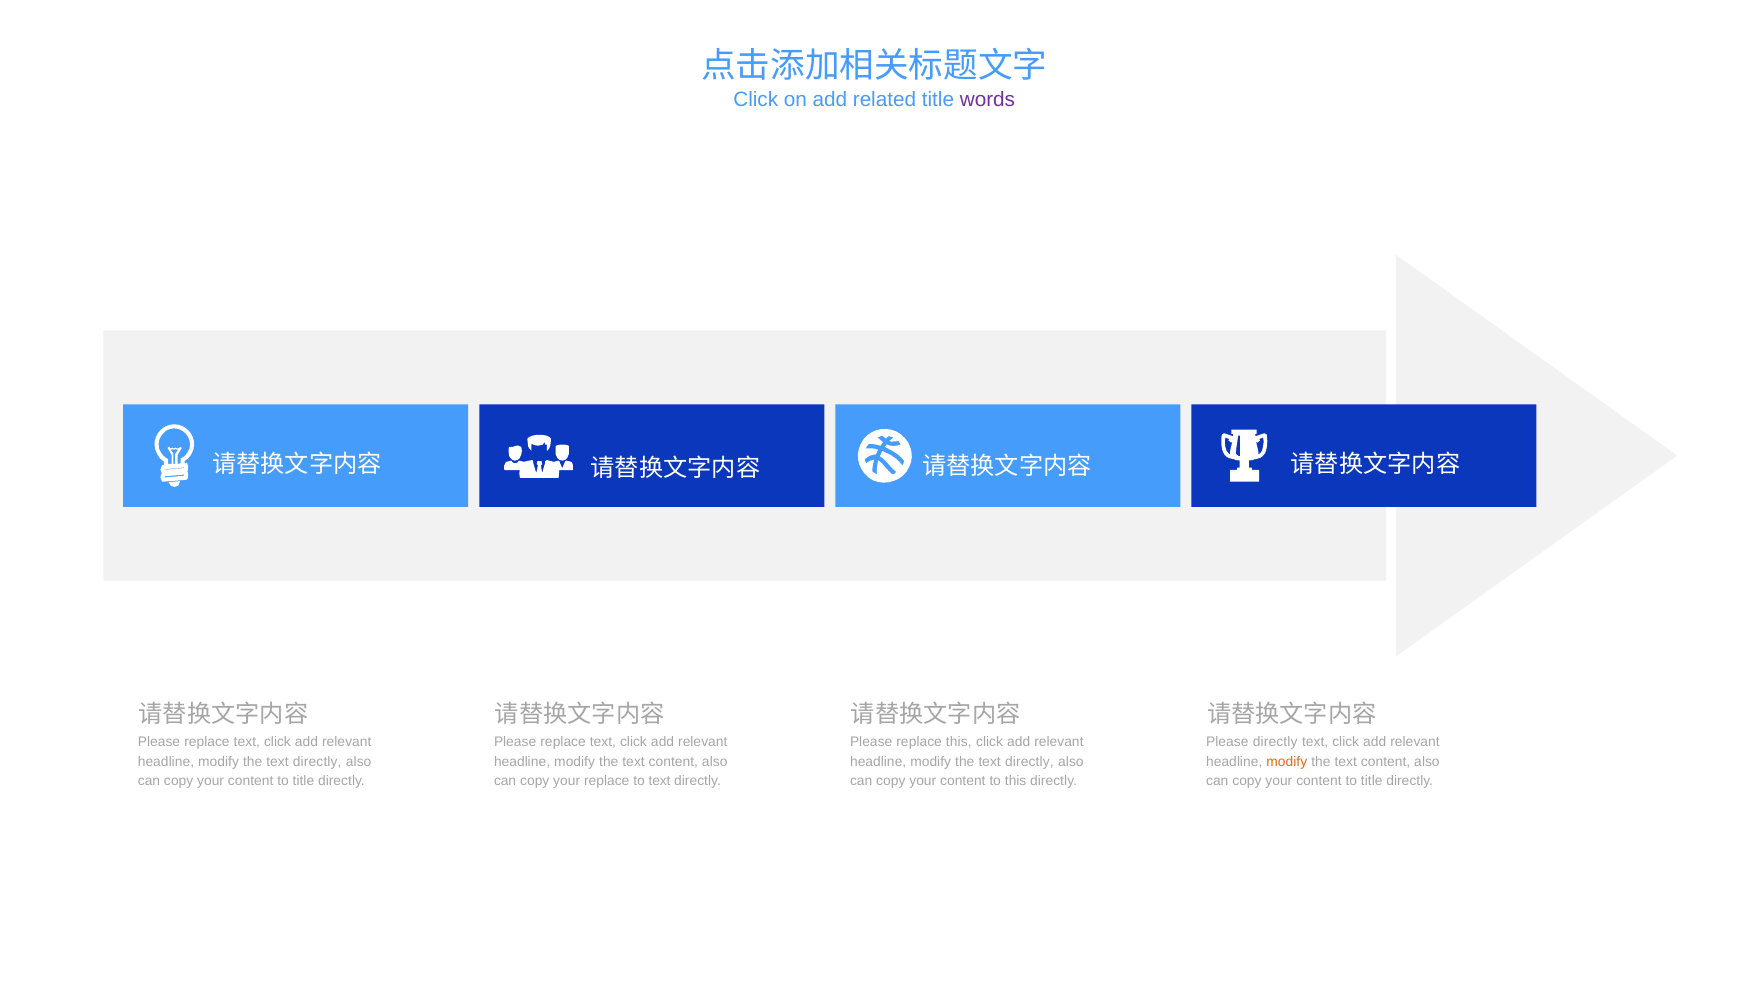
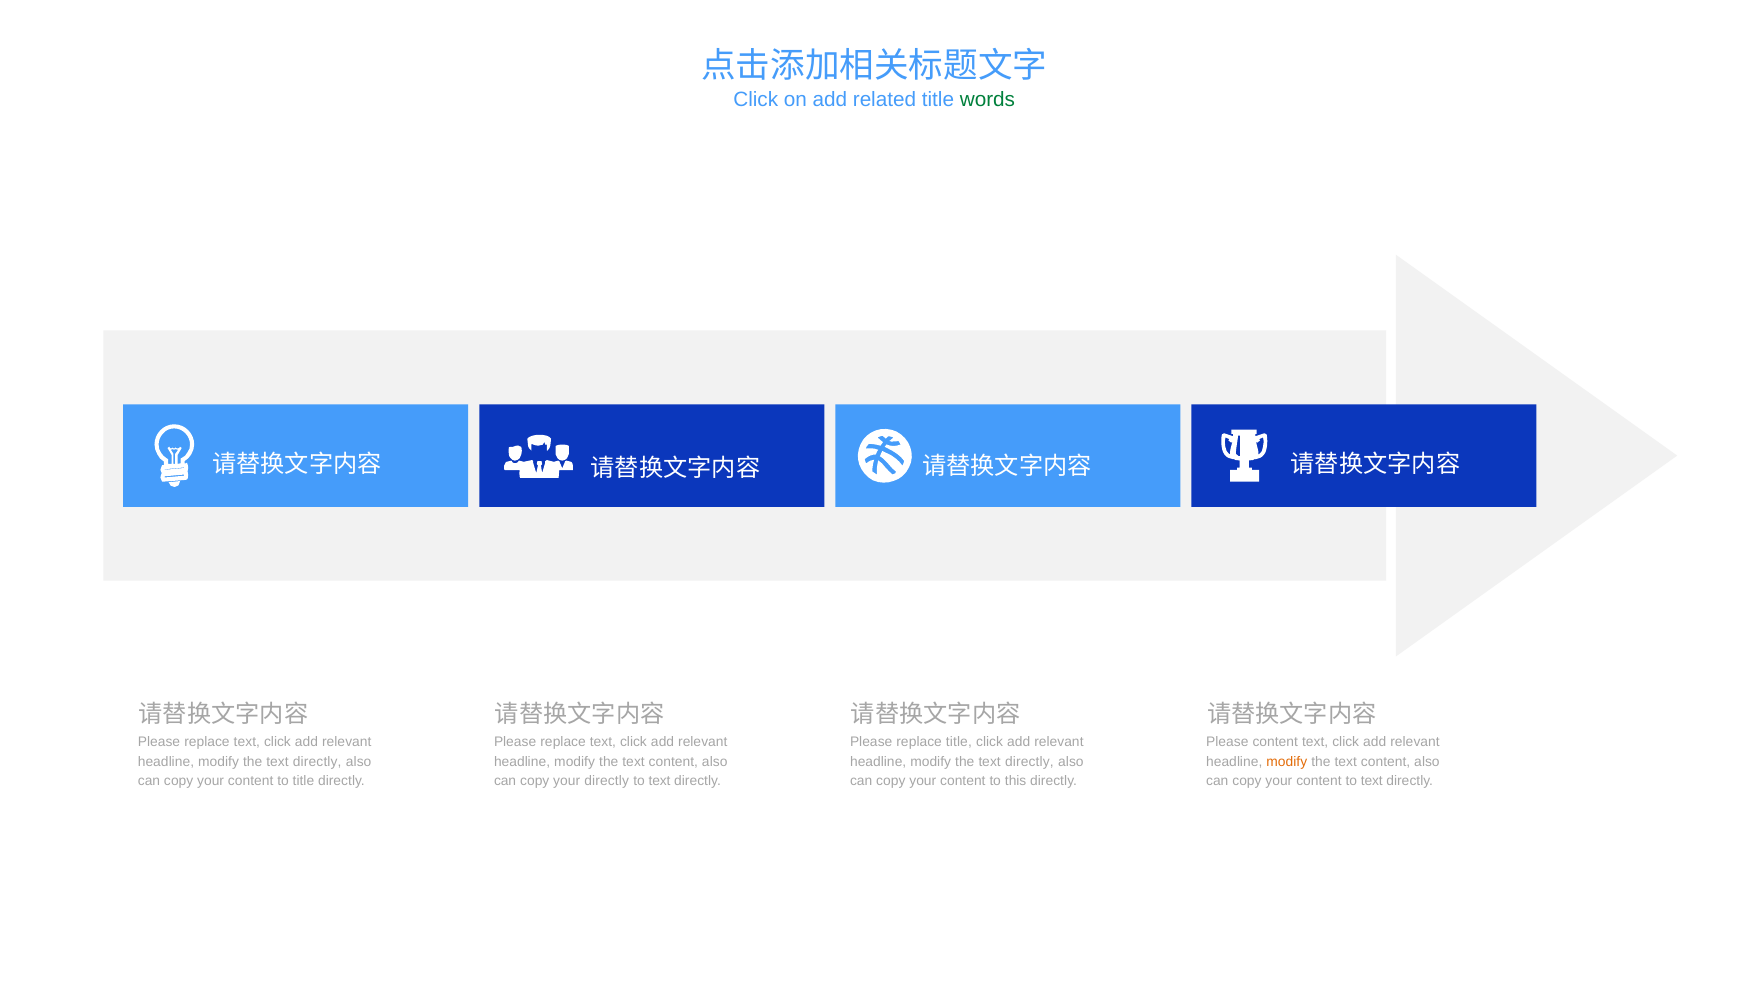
words colour: purple -> green
replace this: this -> title
Please directly: directly -> content
your replace: replace -> directly
title at (1372, 781): title -> text
